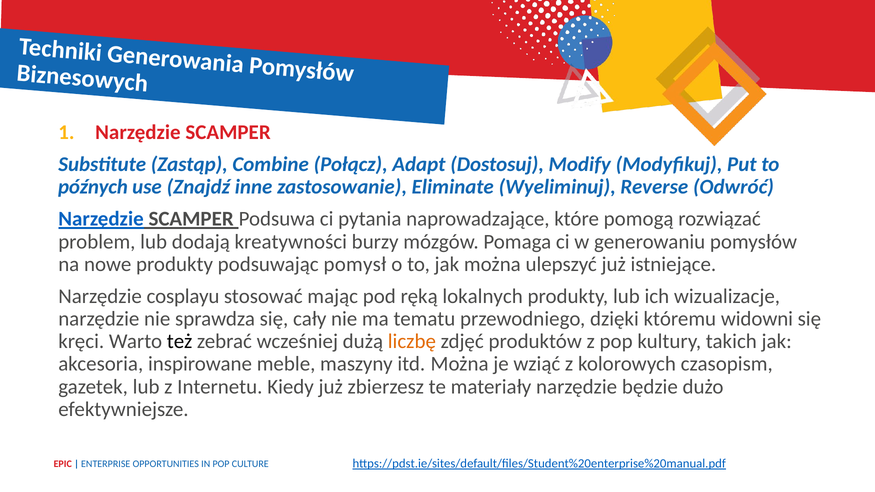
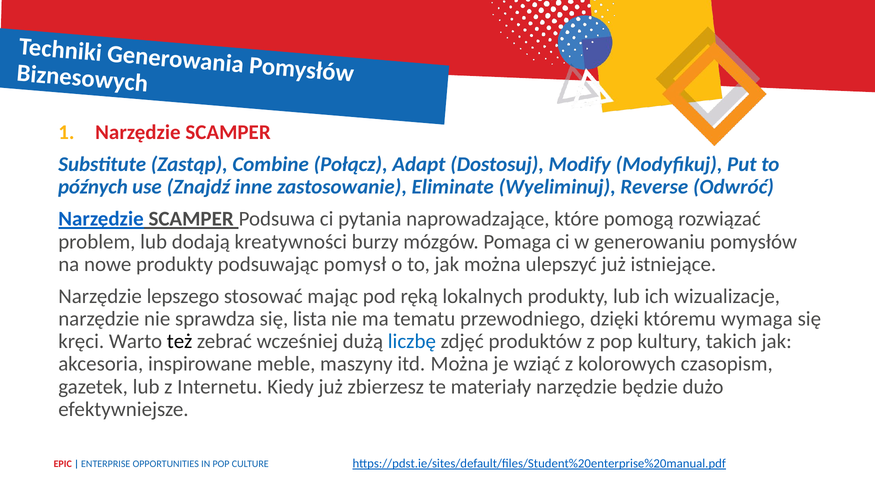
cosplayu: cosplayu -> lepszego
cały: cały -> lista
widowni: widowni -> wymaga
liczbę colour: orange -> blue
